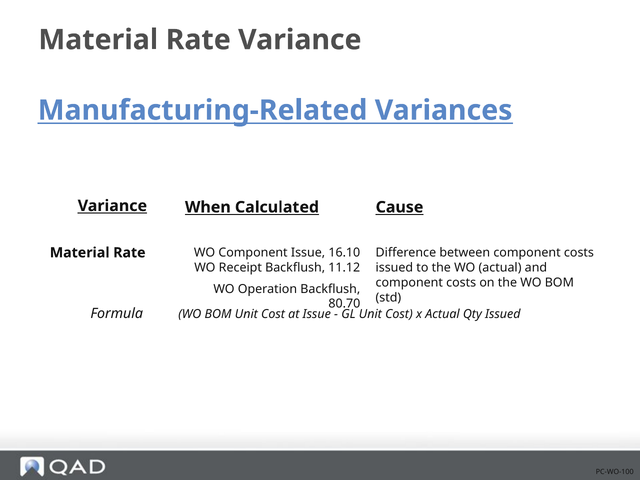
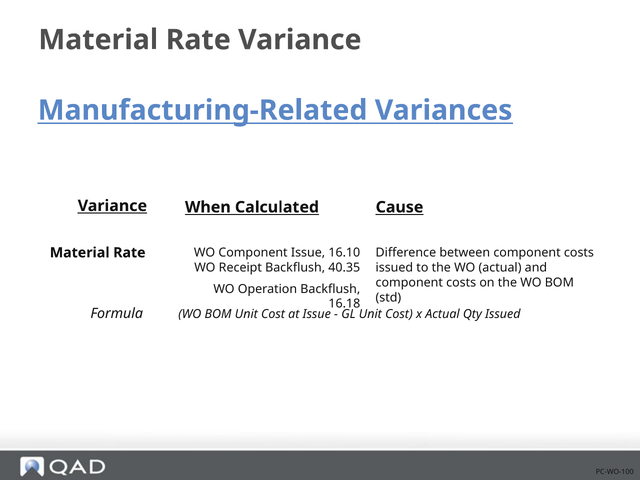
11.12: 11.12 -> 40.35
80.70: 80.70 -> 16.18
